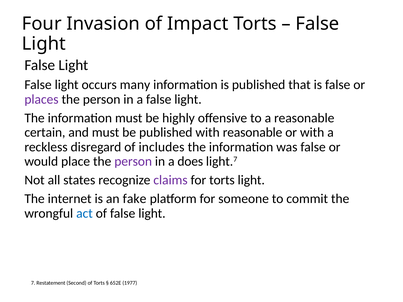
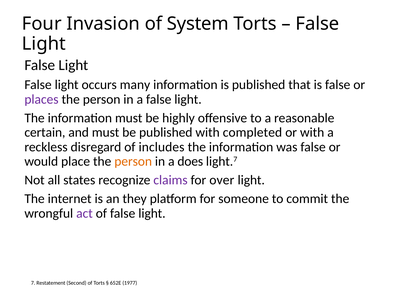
Impact: Impact -> System
with reasonable: reasonable -> completed
person at (133, 162) colour: purple -> orange
for torts: torts -> over
fake: fake -> they
act colour: blue -> purple
